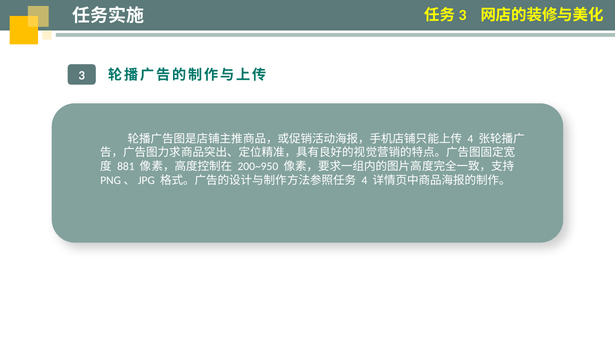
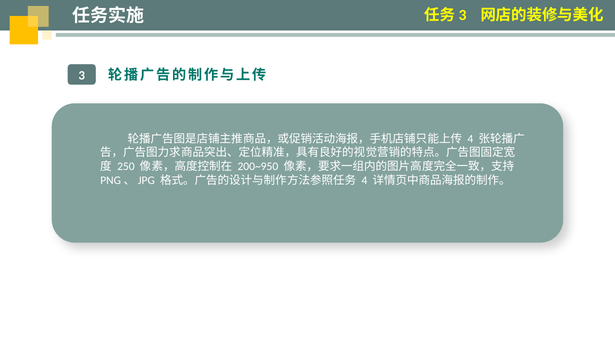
881: 881 -> 250
